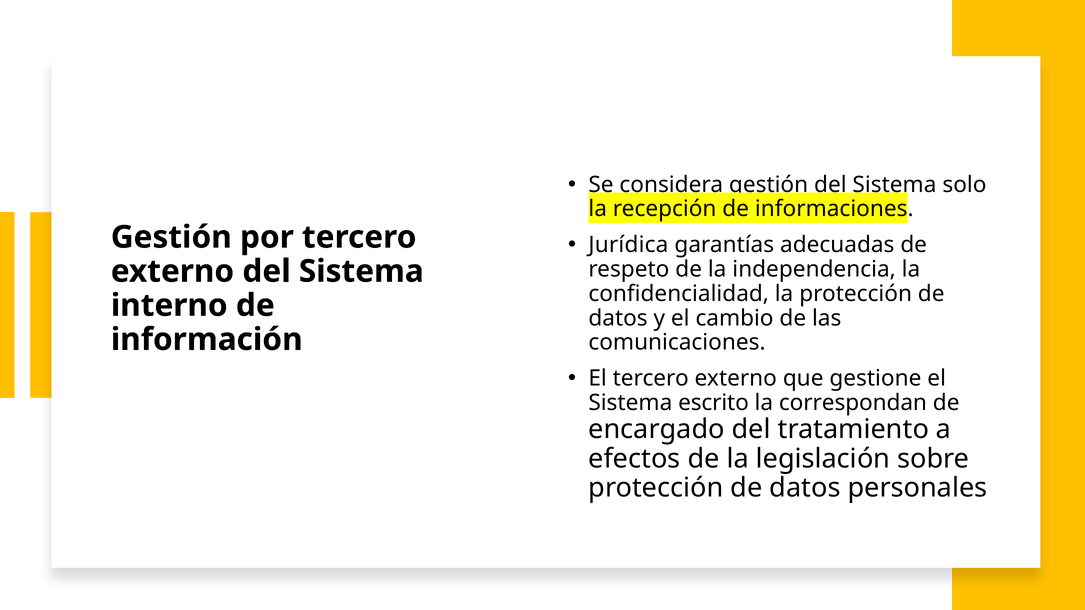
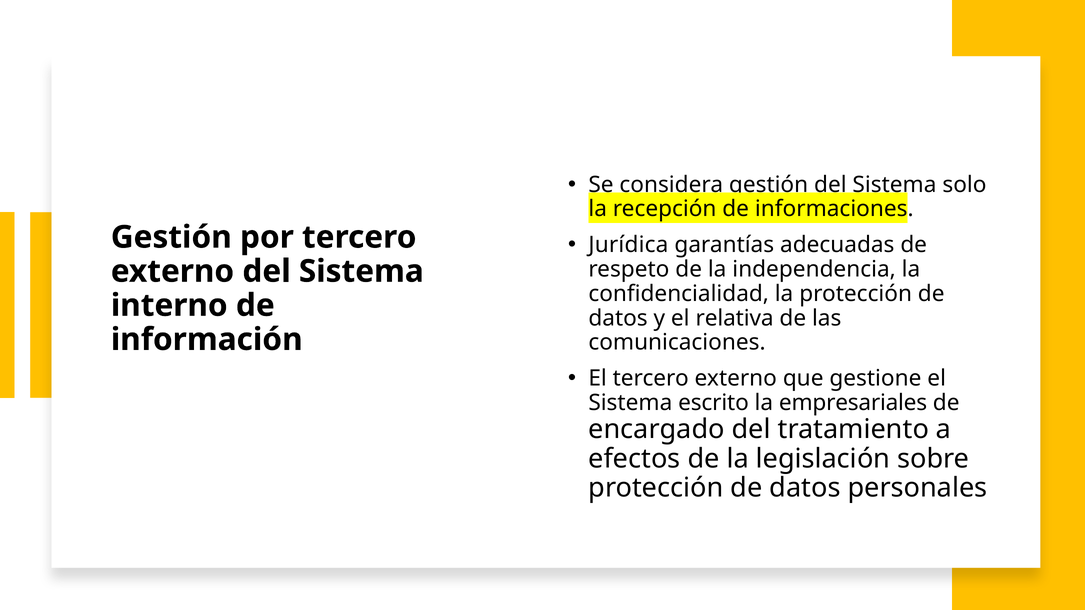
cambio: cambio -> relativa
correspondan: correspondan -> empresariales
